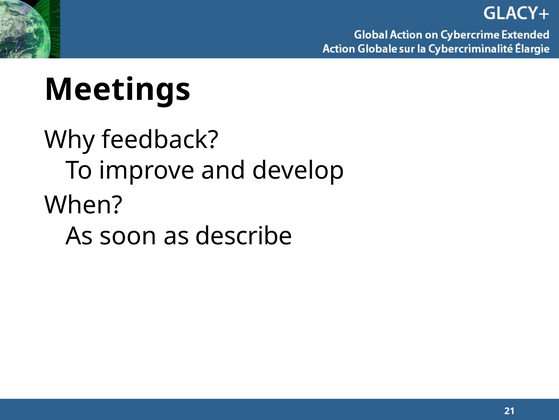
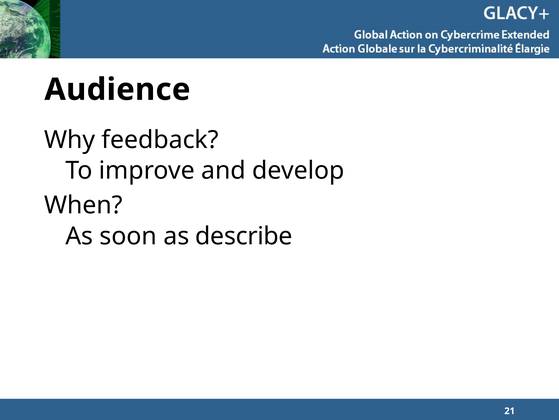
Meetings: Meetings -> Audience
